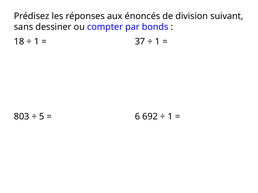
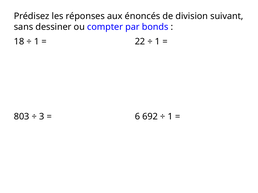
37: 37 -> 22
5: 5 -> 3
